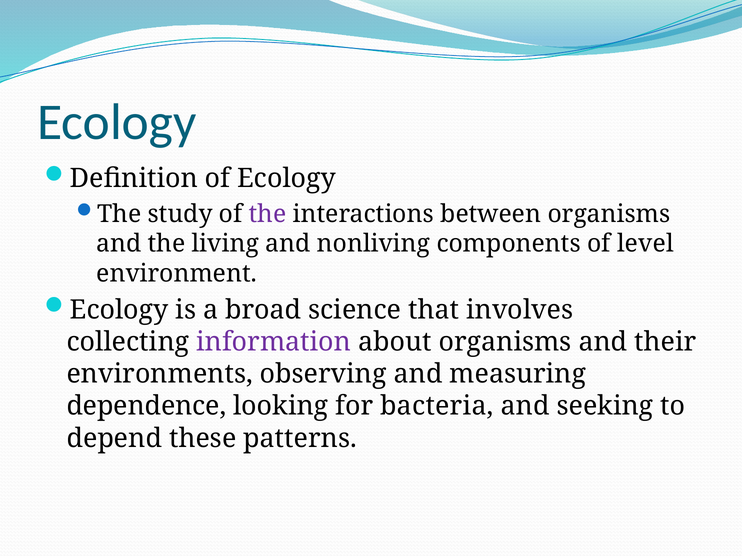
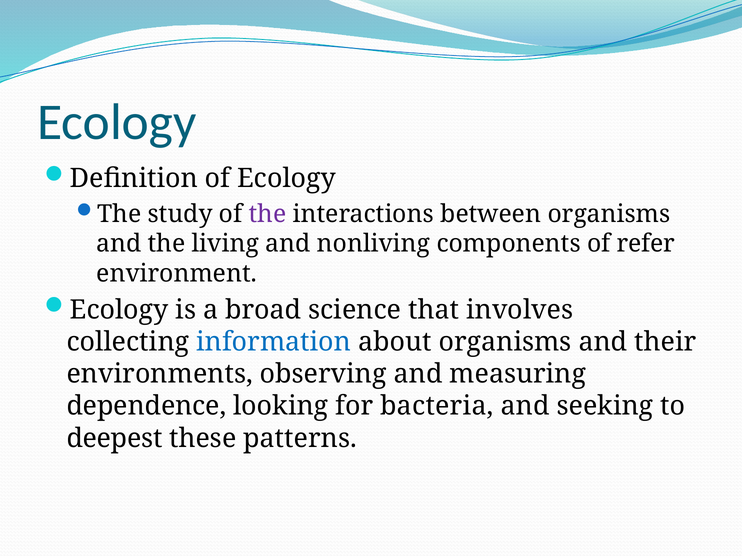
level: level -> refer
information colour: purple -> blue
depend: depend -> deepest
